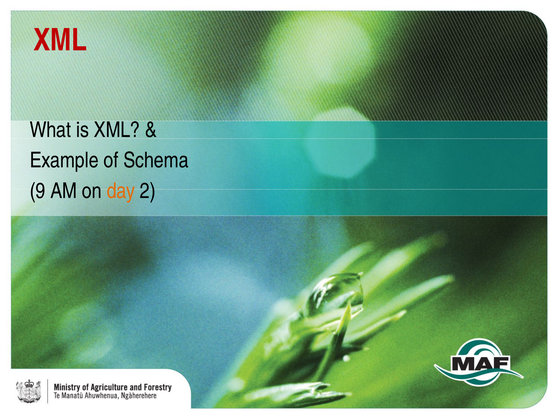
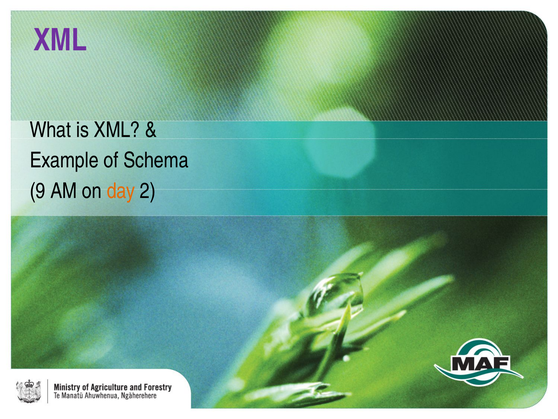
XML at (60, 40) colour: red -> purple
